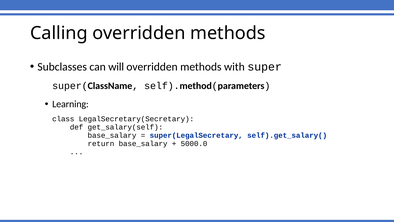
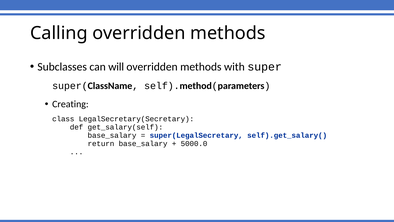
Learning: Learning -> Creating
